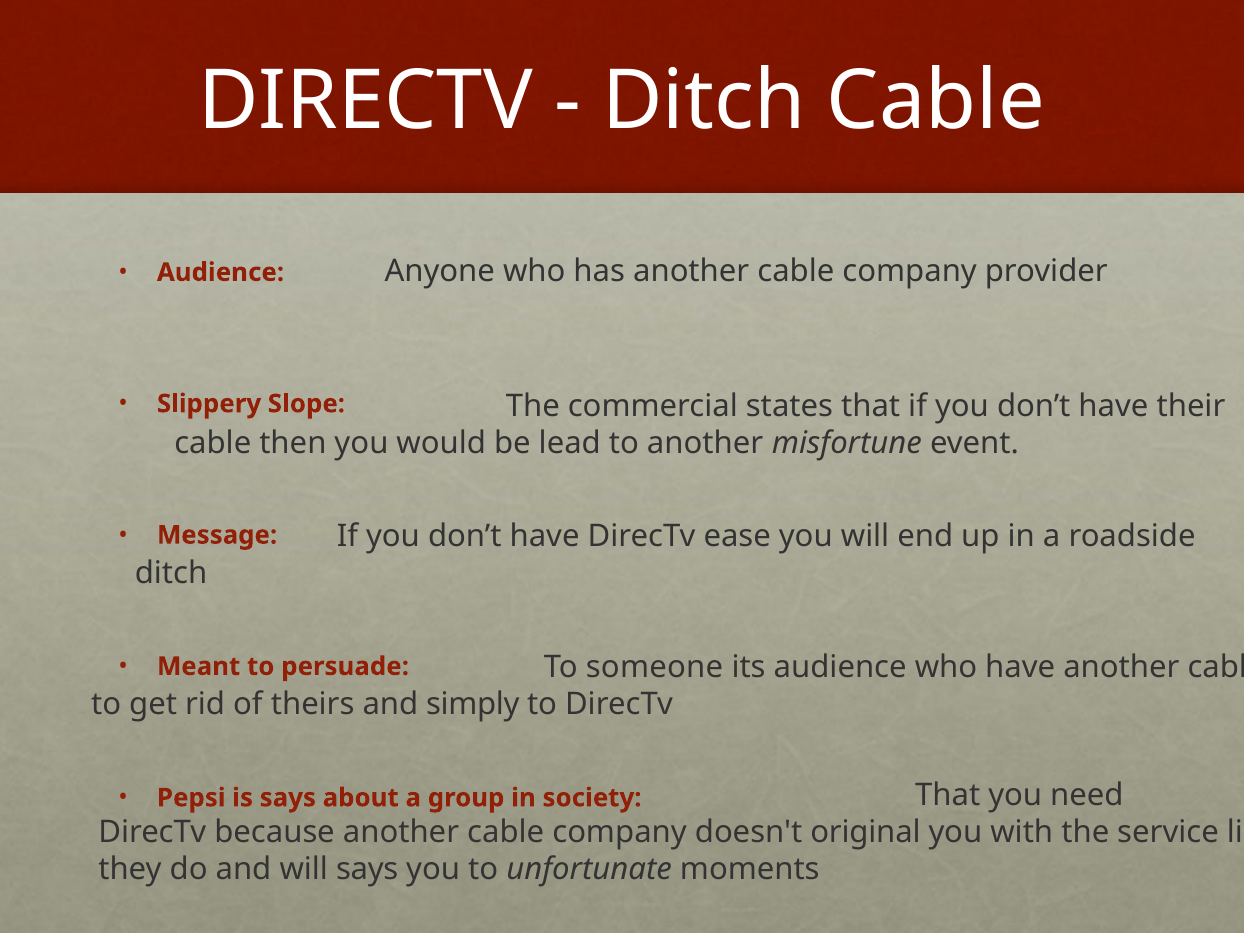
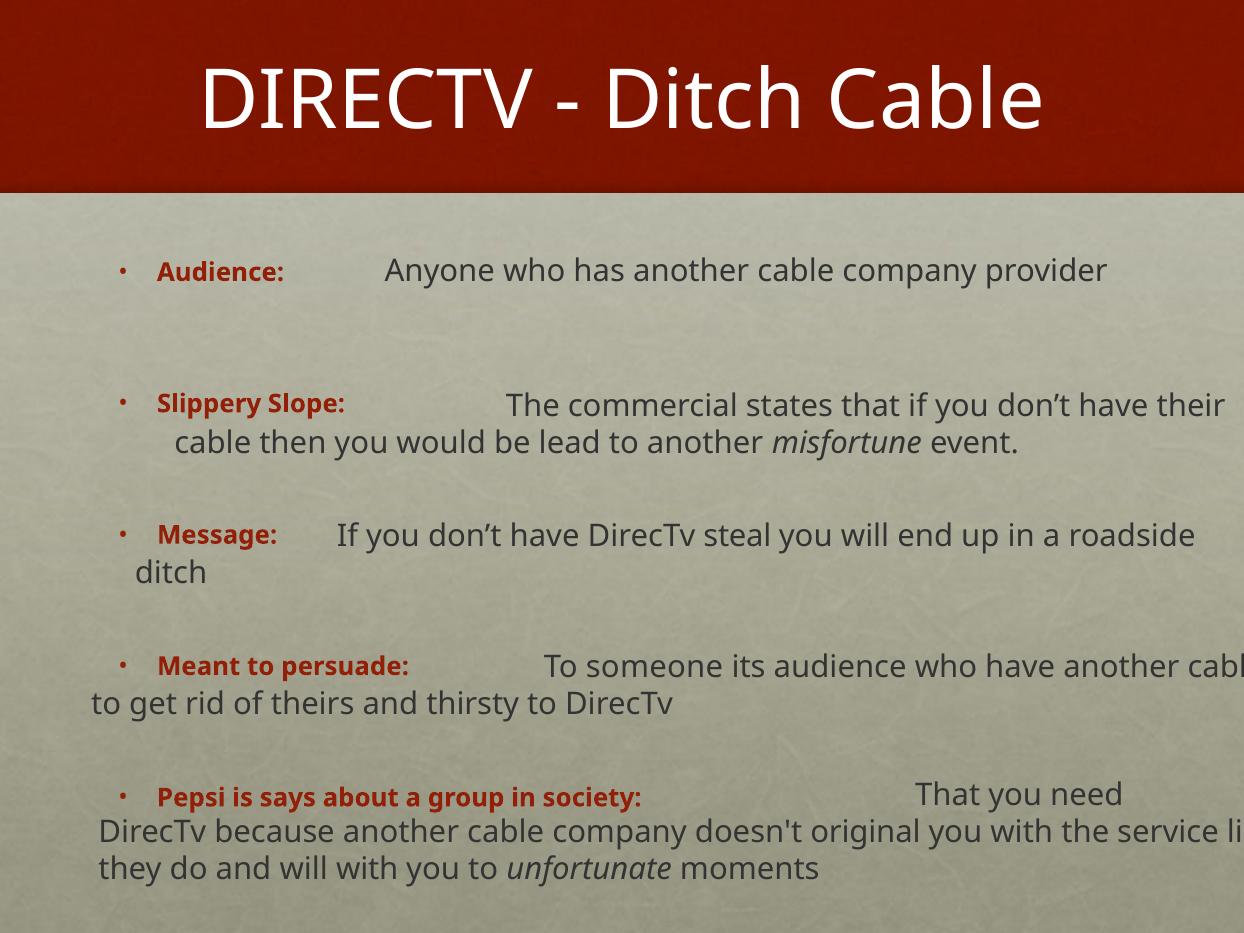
ease: ease -> steal
simply: simply -> thirsty
will says: says -> with
